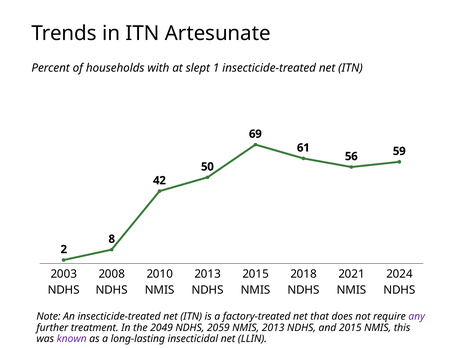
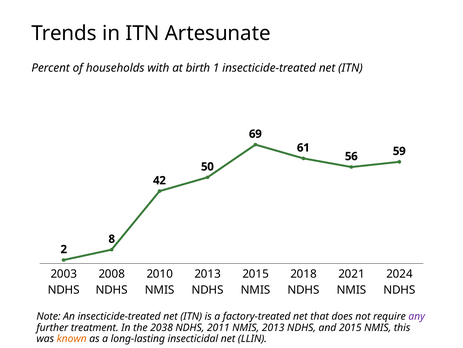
slept: slept -> birth
2049: 2049 -> 2038
2059: 2059 -> 2011
known colour: purple -> orange
